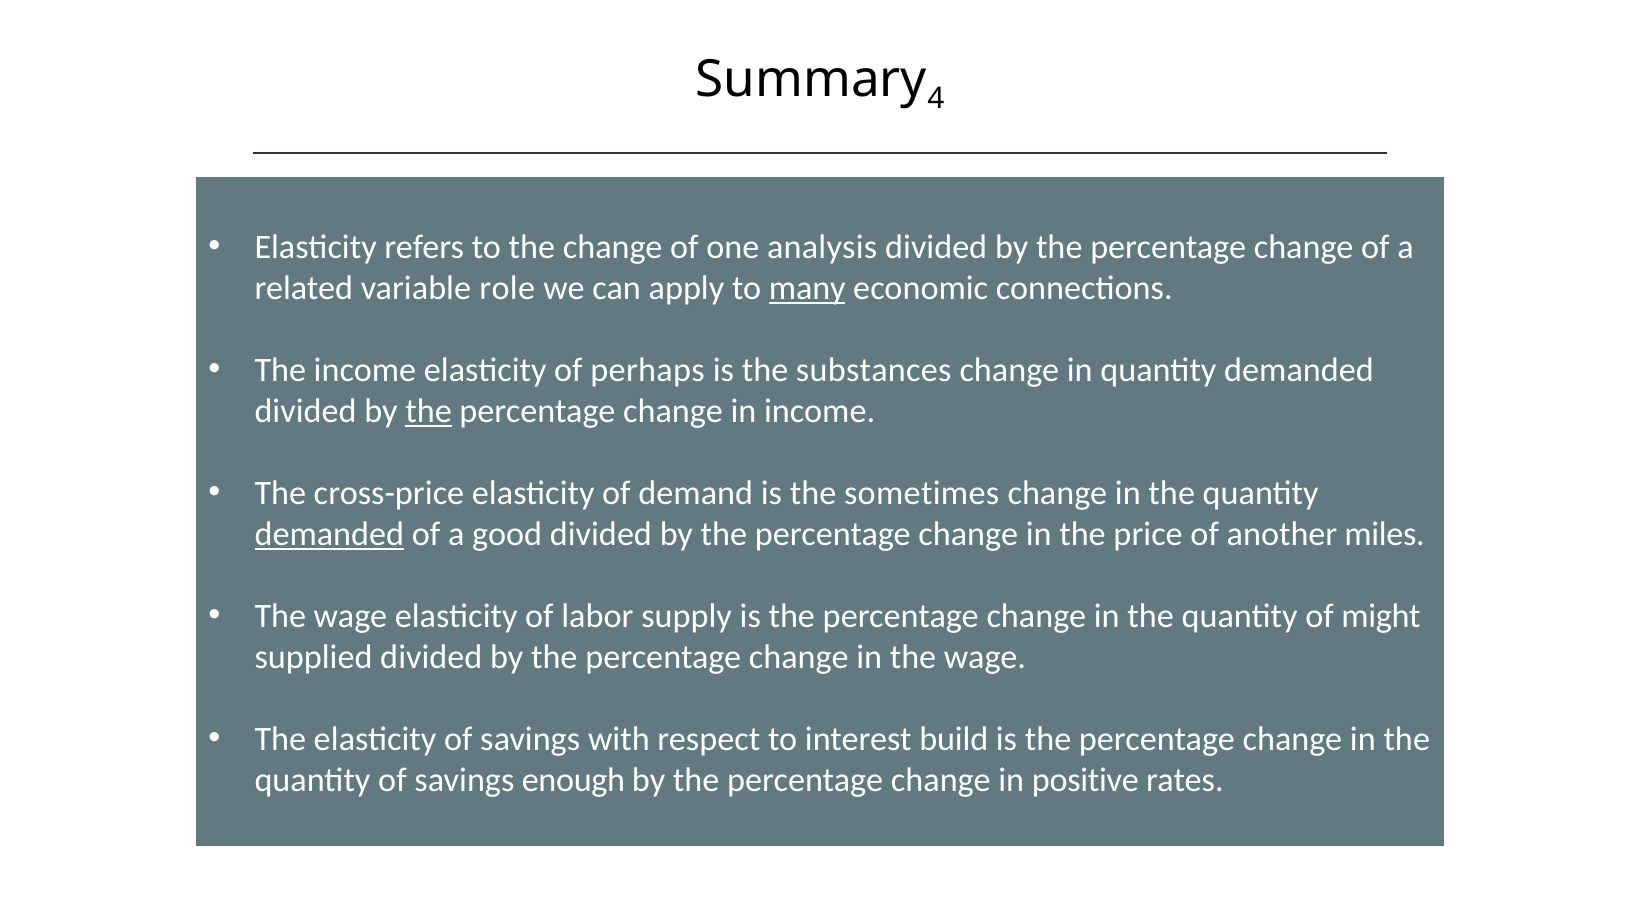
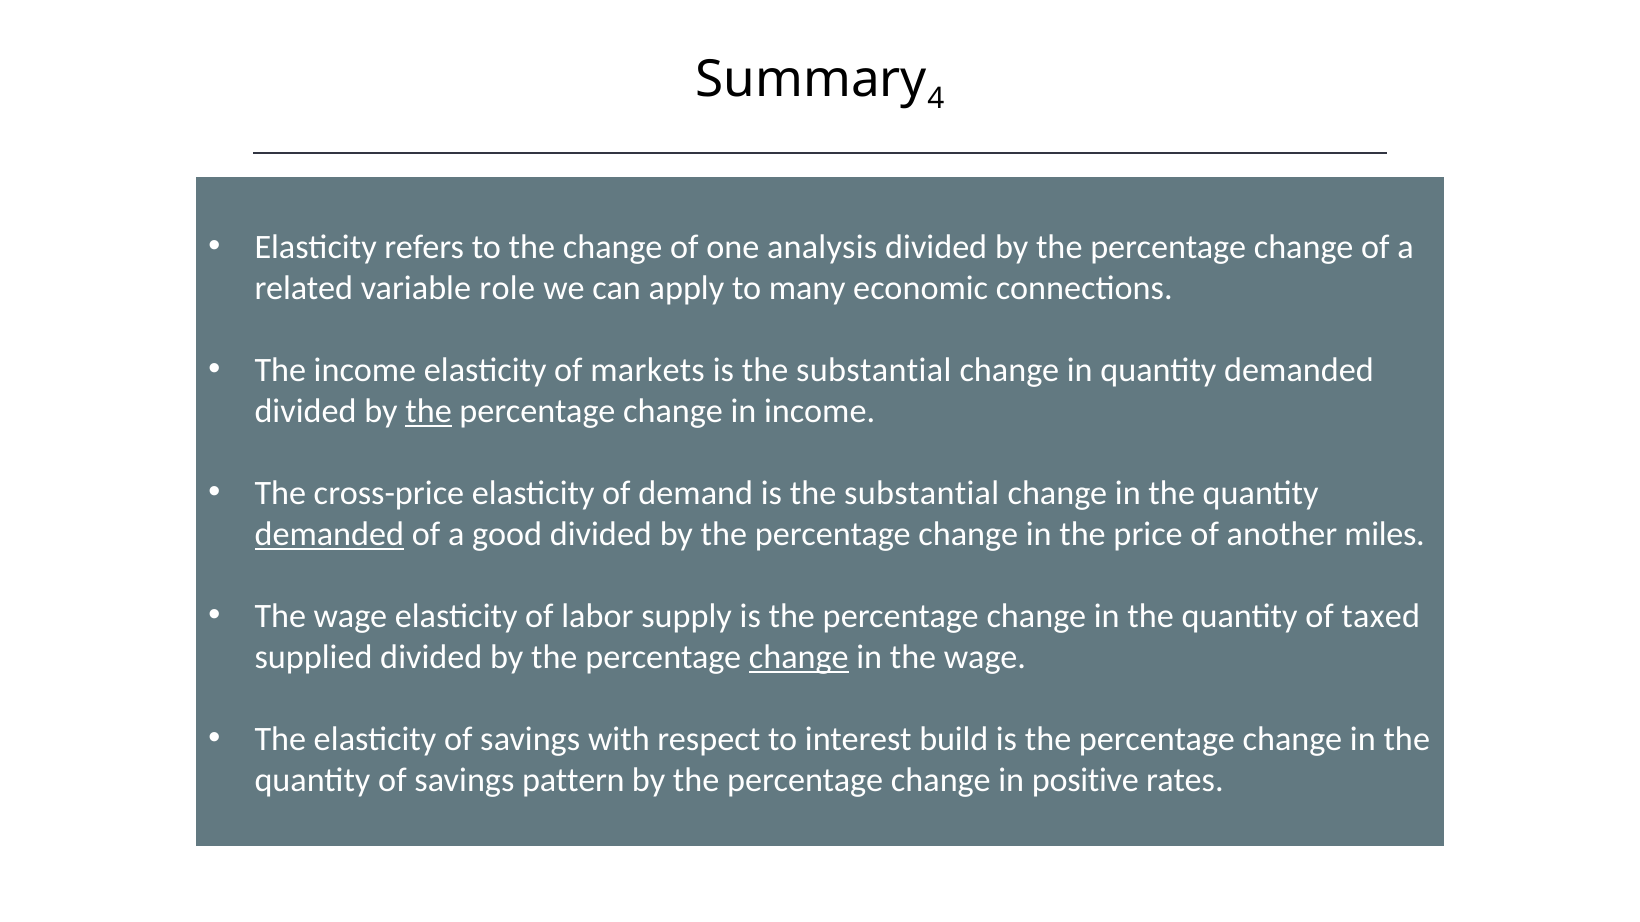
many underline: present -> none
perhaps: perhaps -> markets
substances at (874, 371): substances -> substantial
demand is the sometimes: sometimes -> substantial
might: might -> taxed
change at (799, 658) underline: none -> present
enough: enough -> pattern
